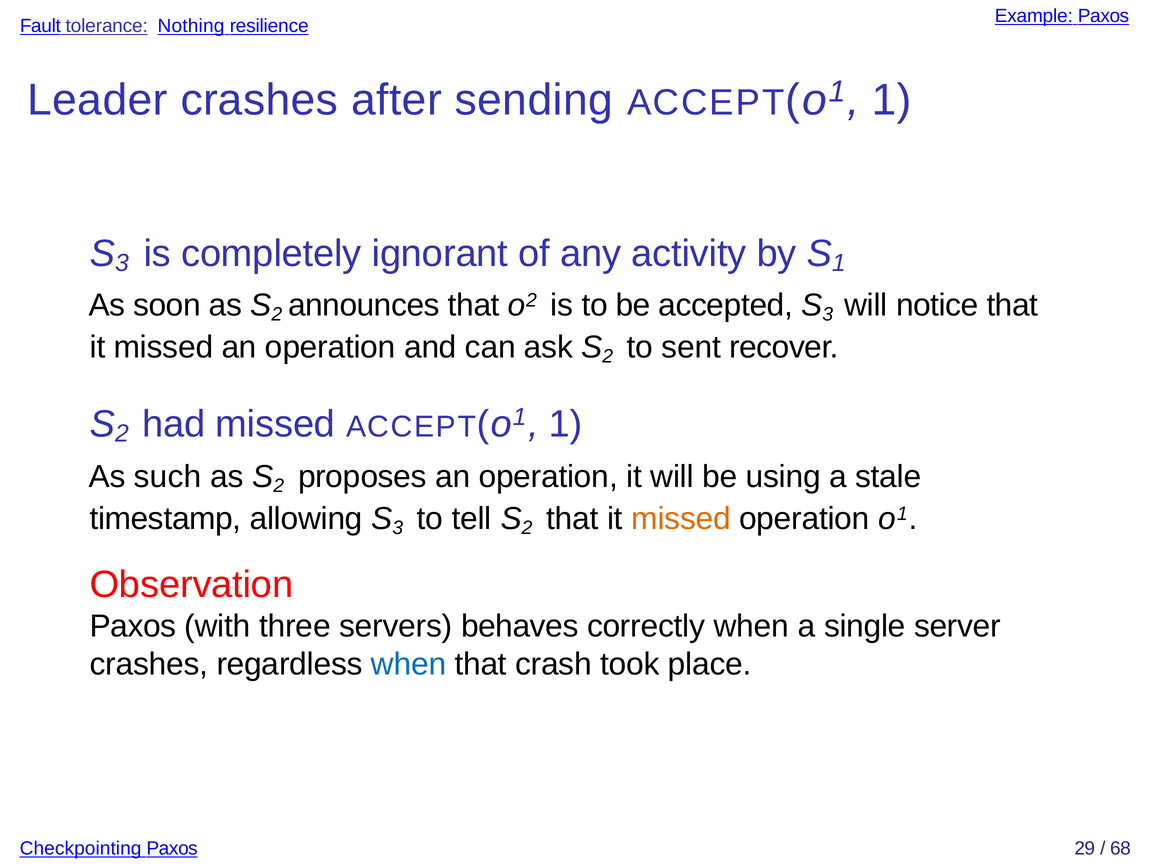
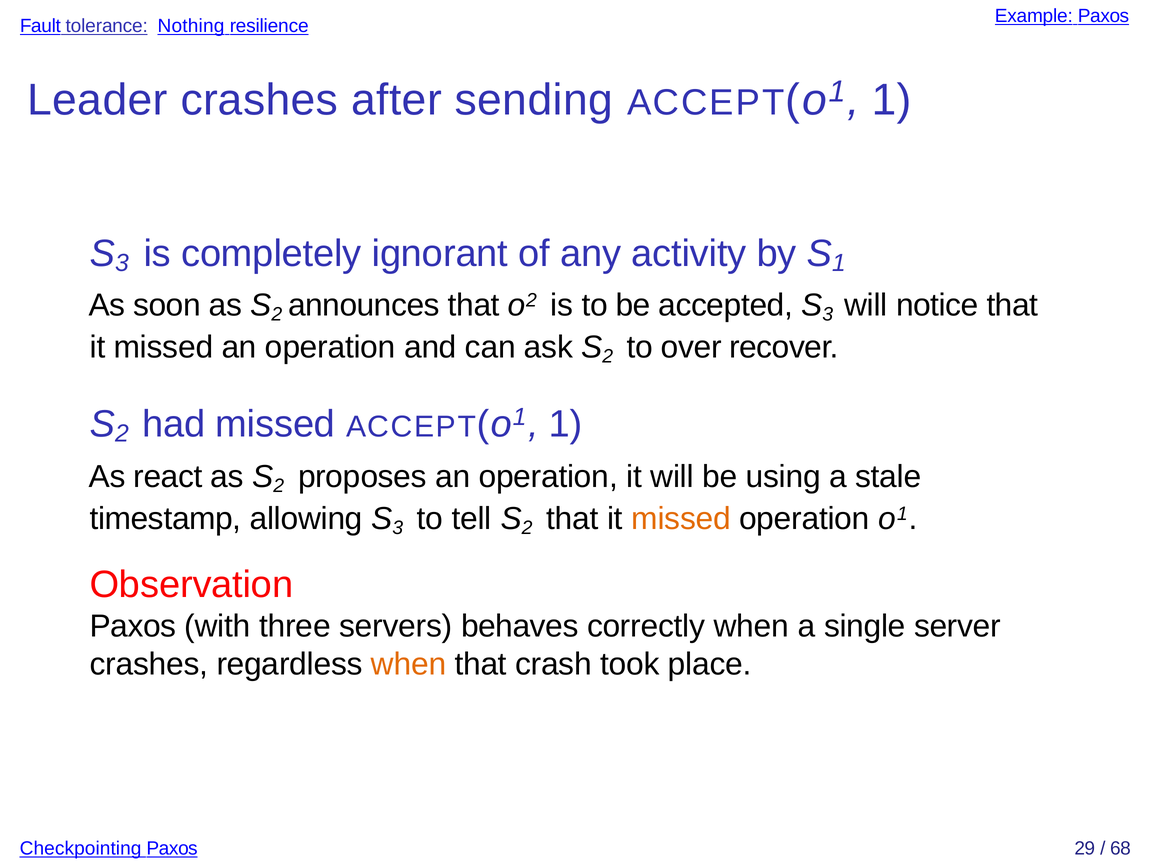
sent: sent -> over
such: such -> react
when at (409, 664) colour: blue -> orange
